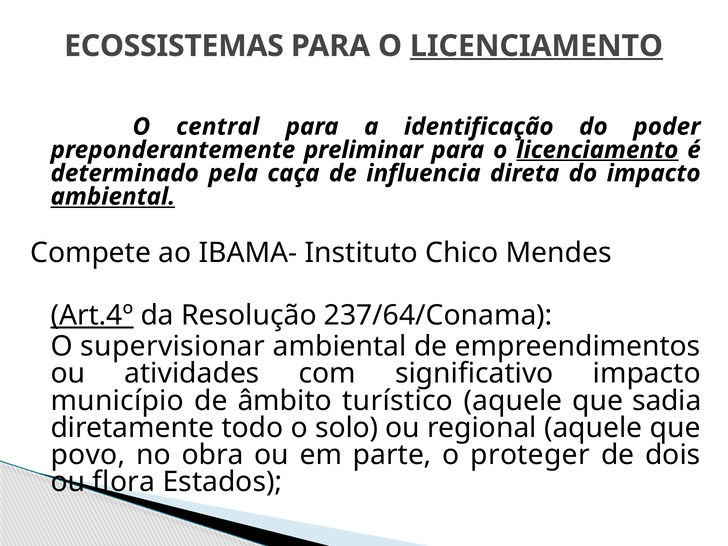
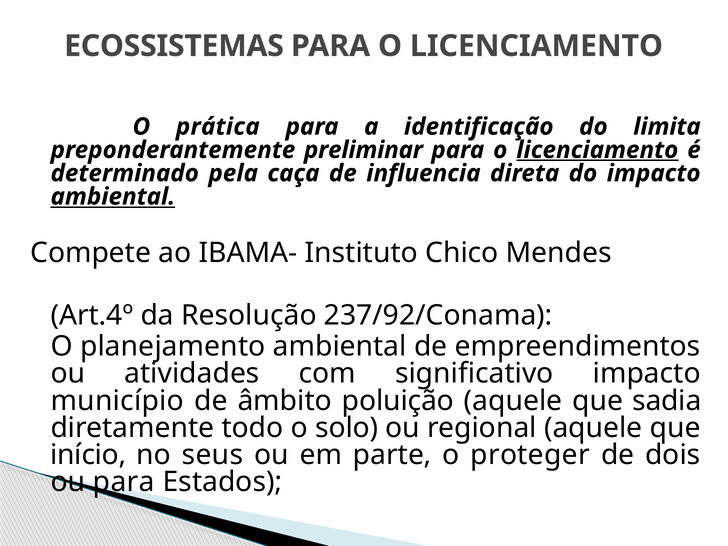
LICENCIAMENTO at (536, 46) underline: present -> none
central: central -> prática
poder: poder -> limita
Art.4º underline: present -> none
237/64/Conama: 237/64/Conama -> 237/92/Conama
supervisionar: supervisionar -> planejamento
turístico: turístico -> poluição
povo: povo -> início
obra: obra -> seus
ou flora: flora -> para
